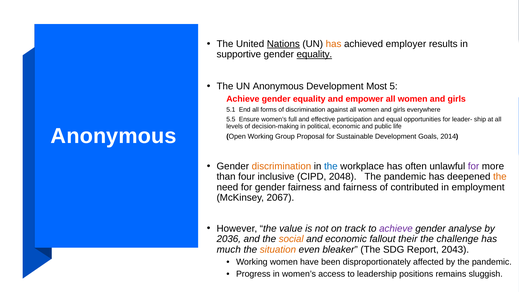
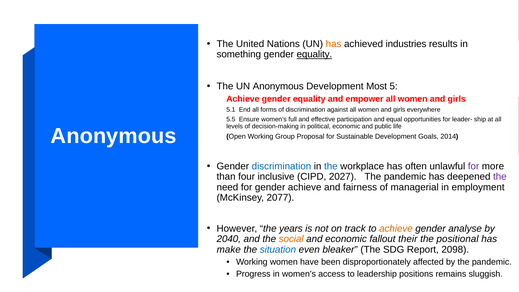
Nations underline: present -> none
employer: employer -> industries
supportive: supportive -> something
discrimination at (281, 166) colour: orange -> blue
2048: 2048 -> 2027
the at (500, 177) colour: orange -> purple
gender fairness: fairness -> achieve
contributed: contributed -> managerial
2067: 2067 -> 2077
value: value -> years
achieve at (396, 228) colour: purple -> orange
2036: 2036 -> 2040
challenge: challenge -> positional
much: much -> make
situation colour: orange -> blue
2043: 2043 -> 2098
